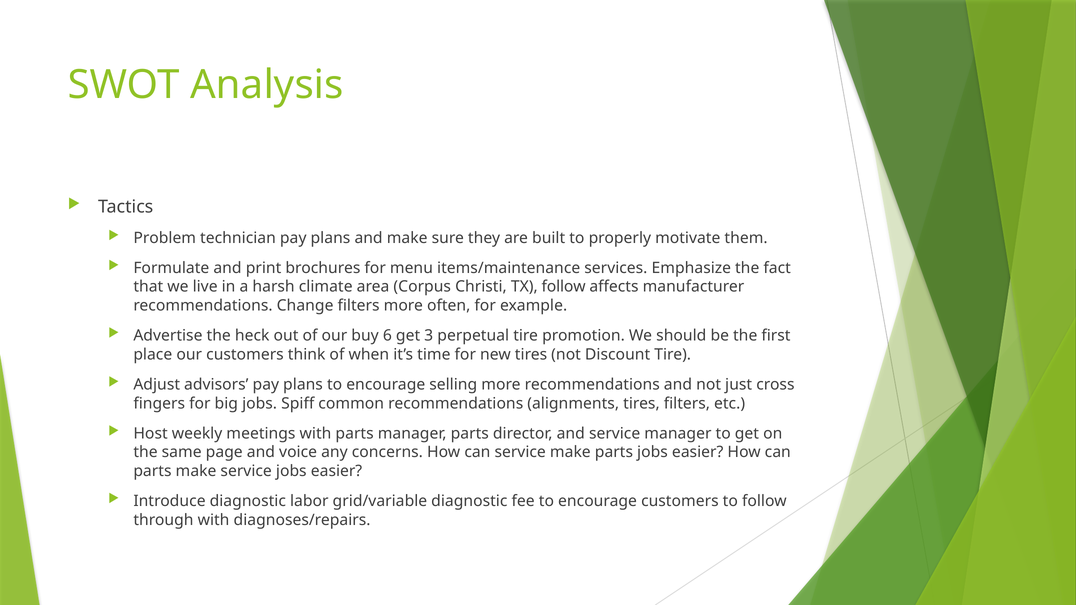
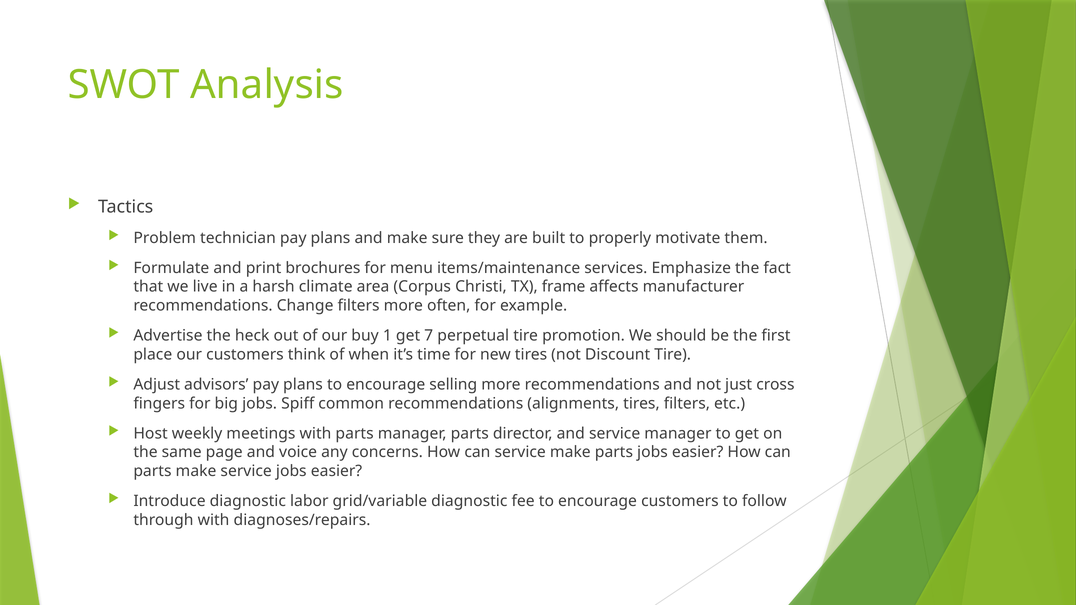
TX follow: follow -> frame
6: 6 -> 1
3: 3 -> 7
